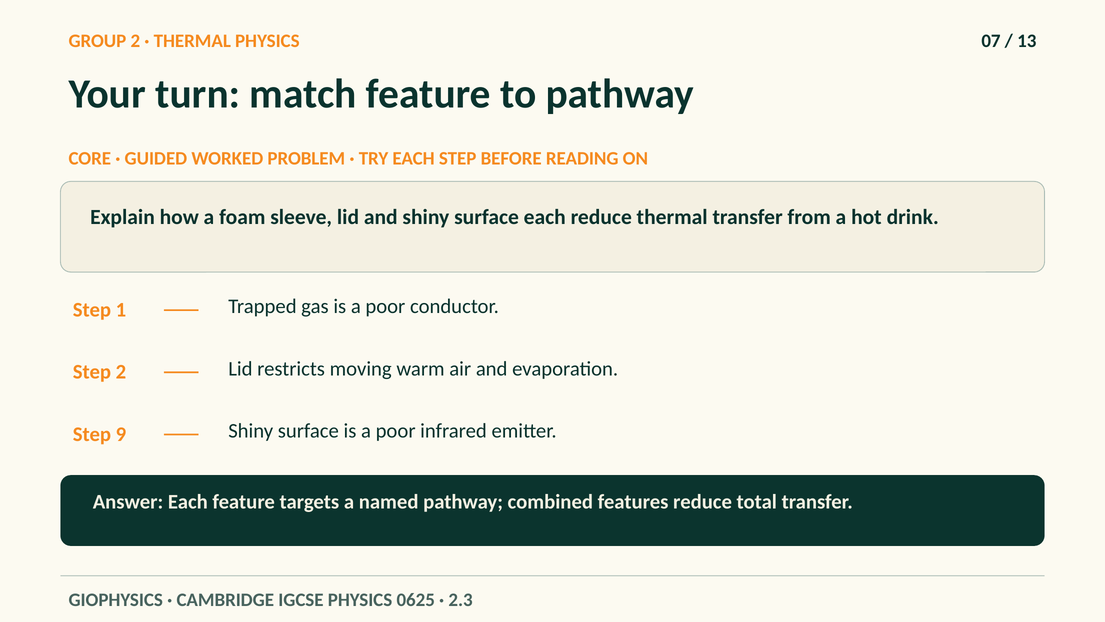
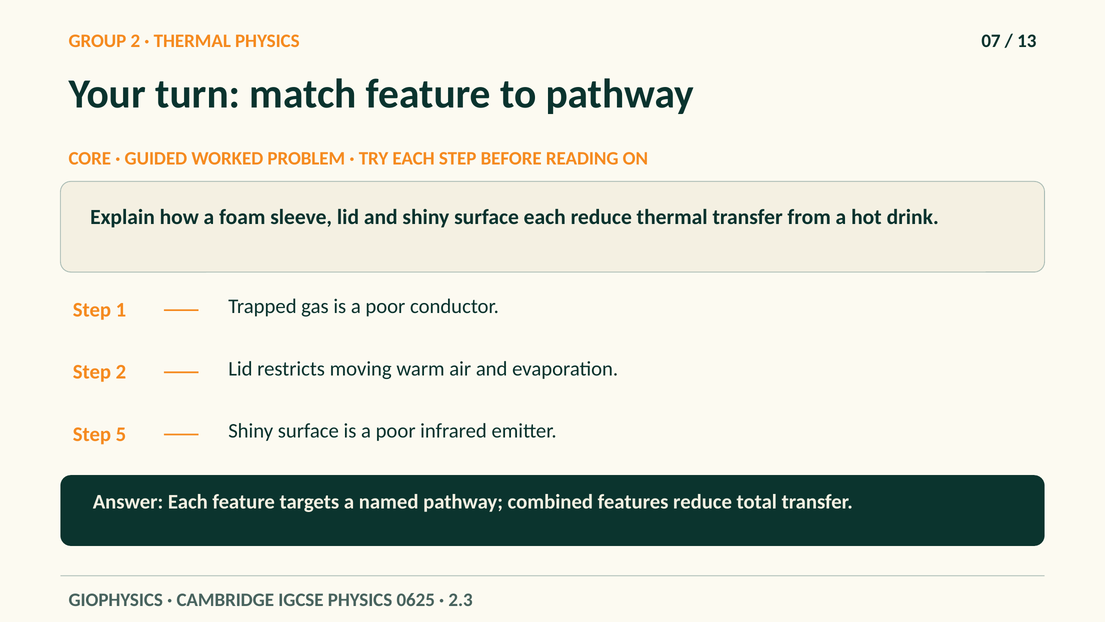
9: 9 -> 5
